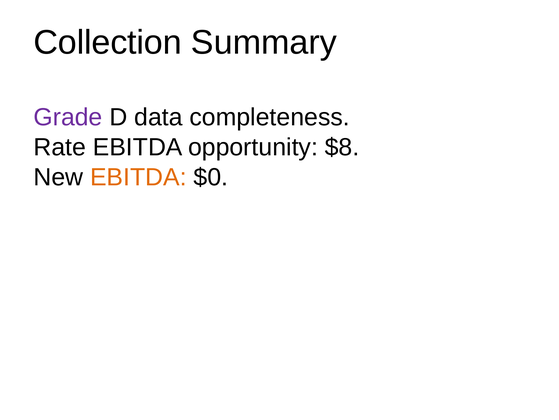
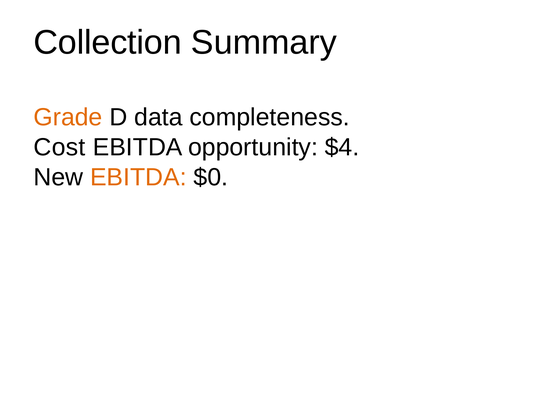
Grade colour: purple -> orange
Rate: Rate -> Cost
$8: $8 -> $4
